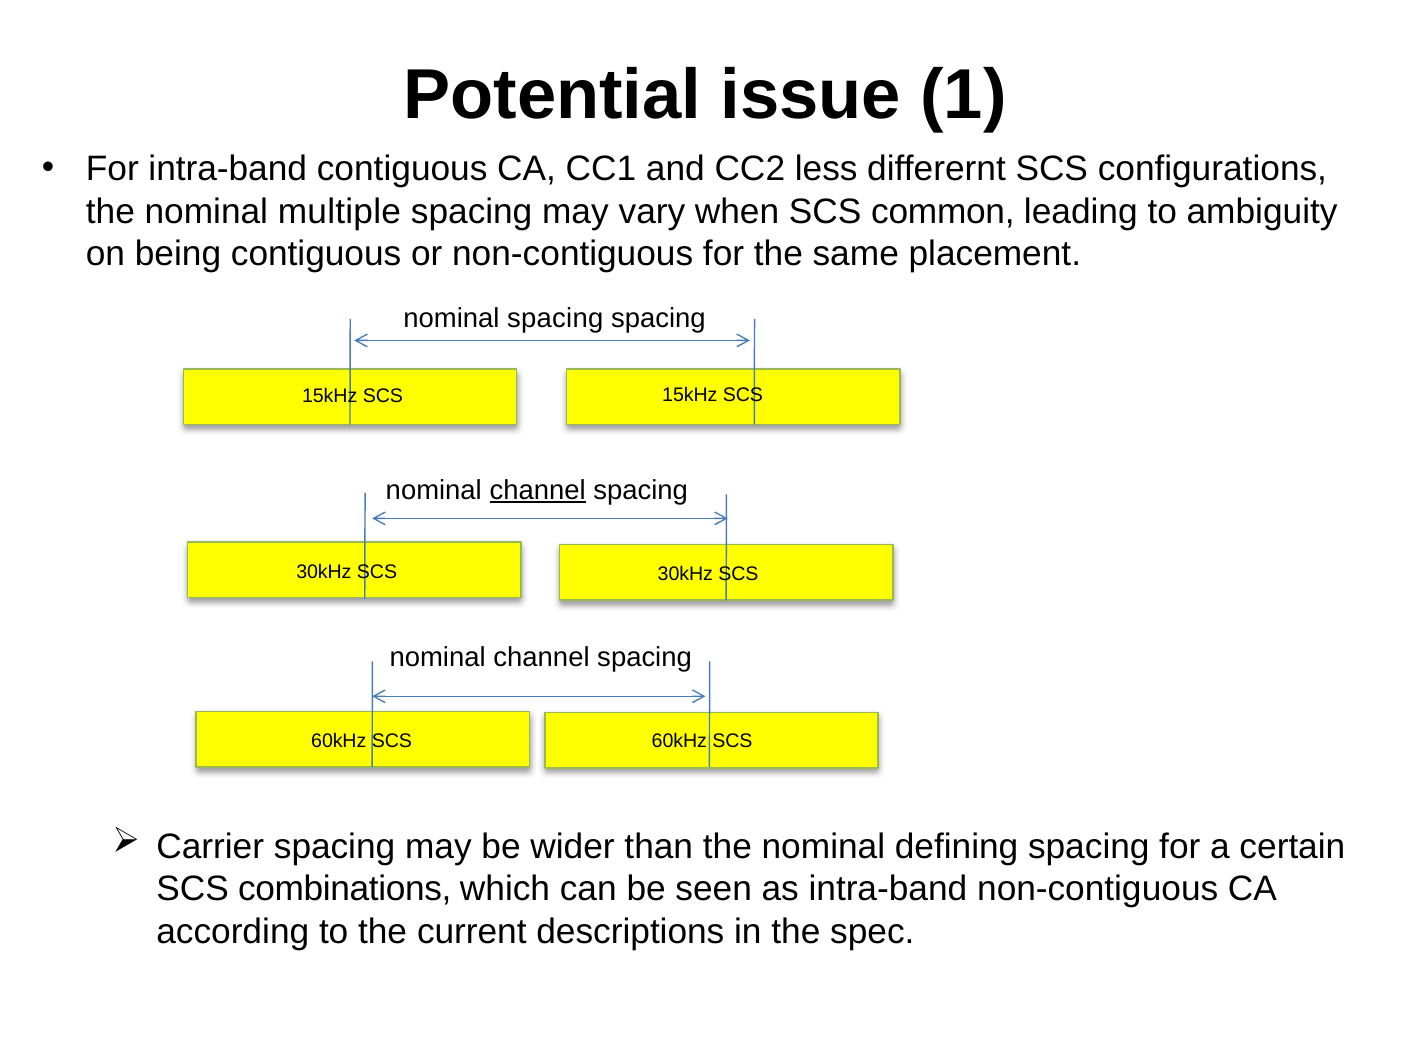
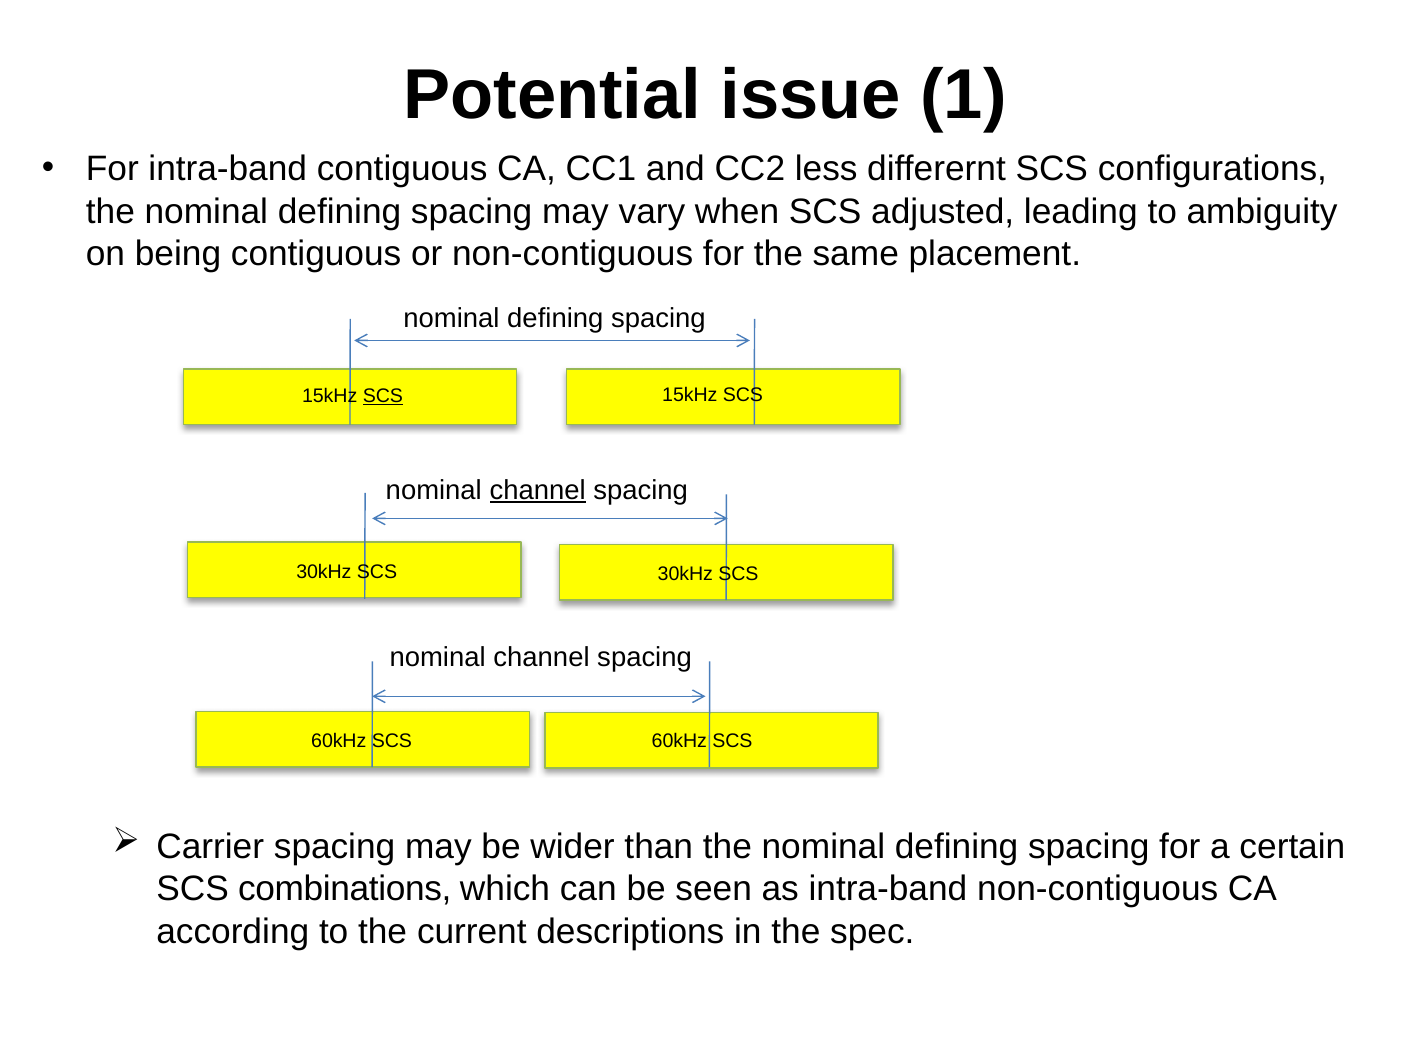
multiple at (339, 211): multiple -> defining
common: common -> adjusted
spacing at (555, 318): spacing -> defining
SCS at (383, 395) underline: none -> present
